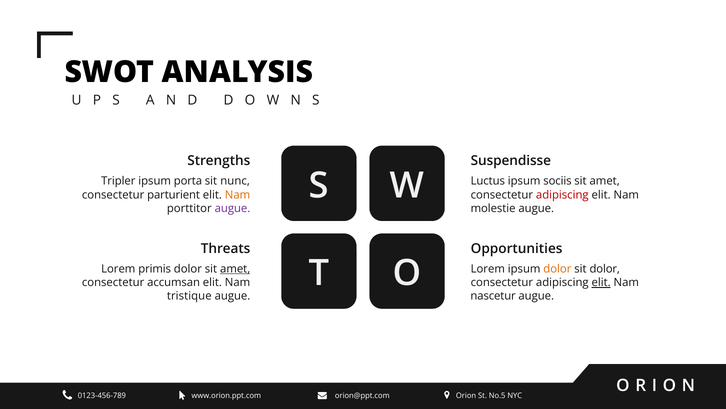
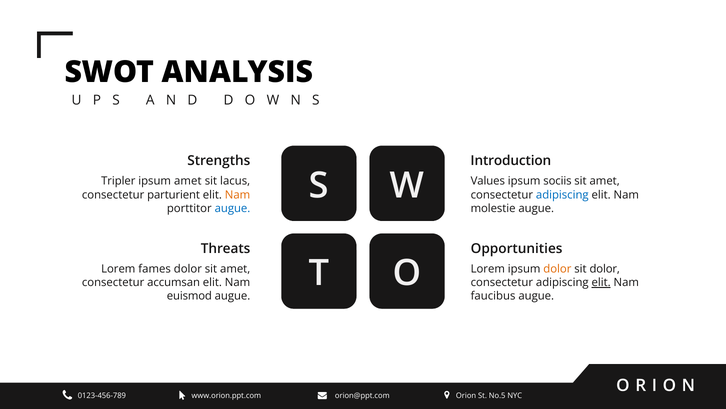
Suspendisse: Suspendisse -> Introduction
ipsum porta: porta -> amet
nunc: nunc -> lacus
Luctus: Luctus -> Values
adipiscing at (562, 195) colour: red -> blue
augue at (232, 208) colour: purple -> blue
primis: primis -> fames
amet at (235, 269) underline: present -> none
tristique: tristique -> euismod
nascetur: nascetur -> faucibus
